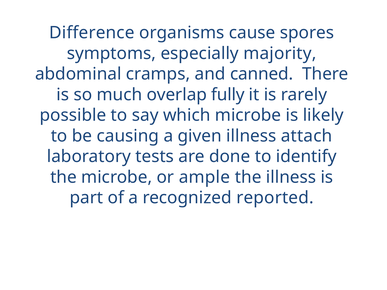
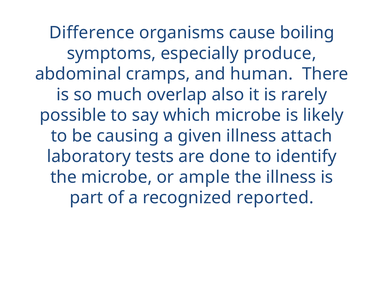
spores: spores -> boiling
majority: majority -> produce
canned: canned -> human
fully: fully -> also
